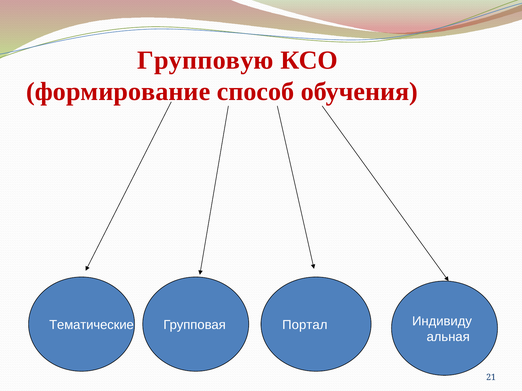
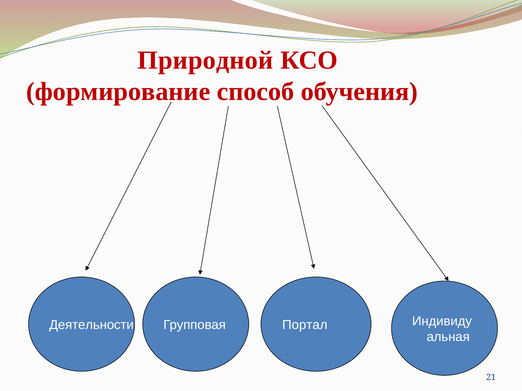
Групповую: Групповую -> Природной
Тематические: Тематические -> Деятельности
